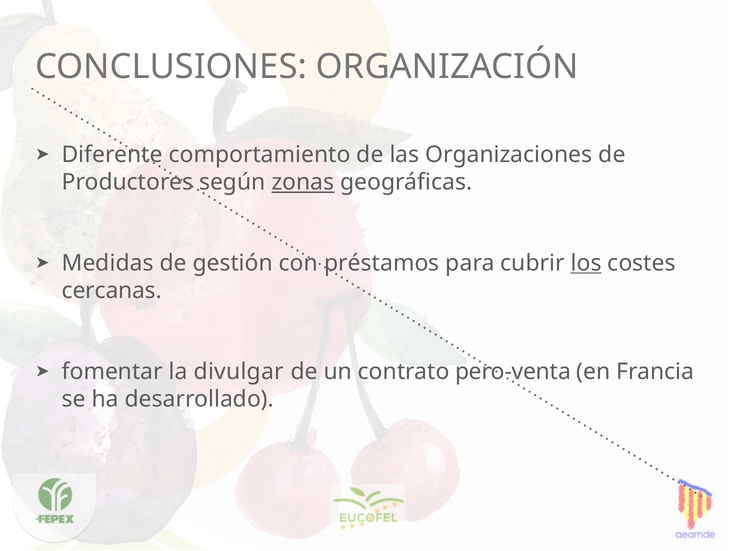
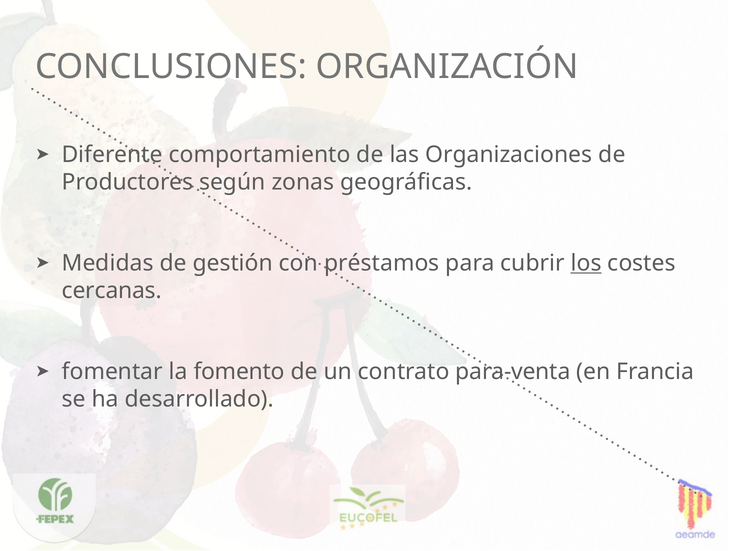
zonas underline: present -> none
divulgar: divulgar -> fomento
pero-venta: pero-venta -> para-venta
